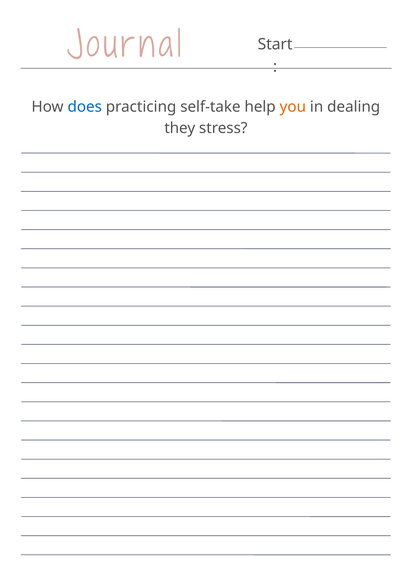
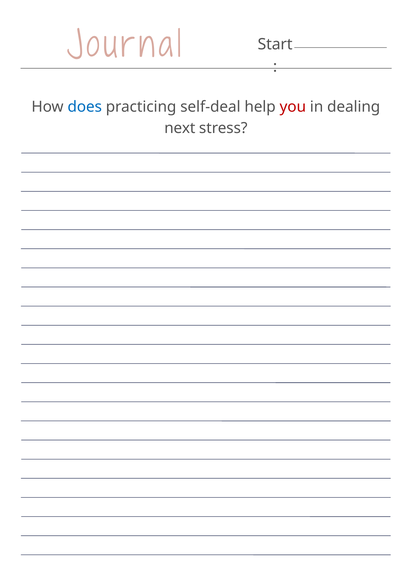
self-take: self-take -> self-deal
you colour: orange -> red
they: they -> next
